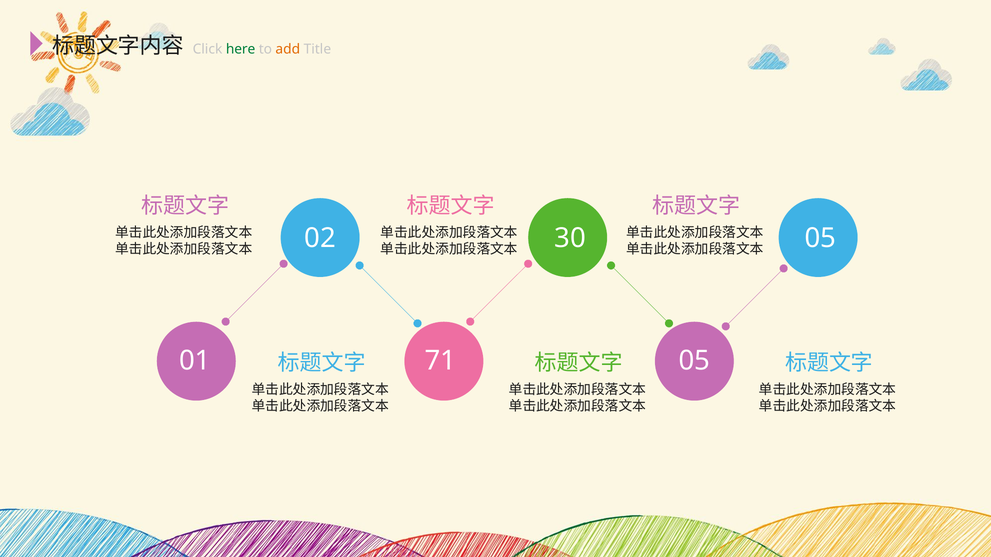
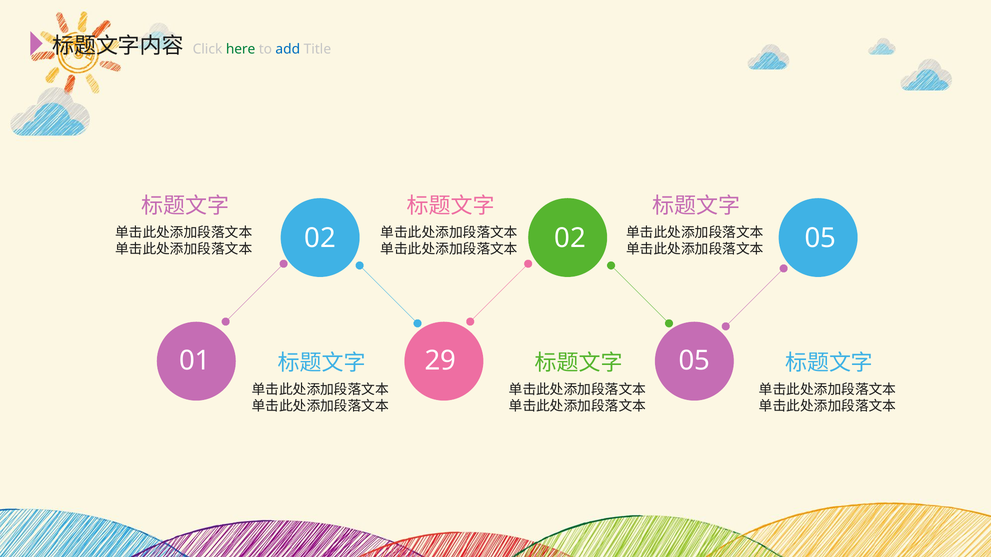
add colour: orange -> blue
02 30: 30 -> 02
71: 71 -> 29
